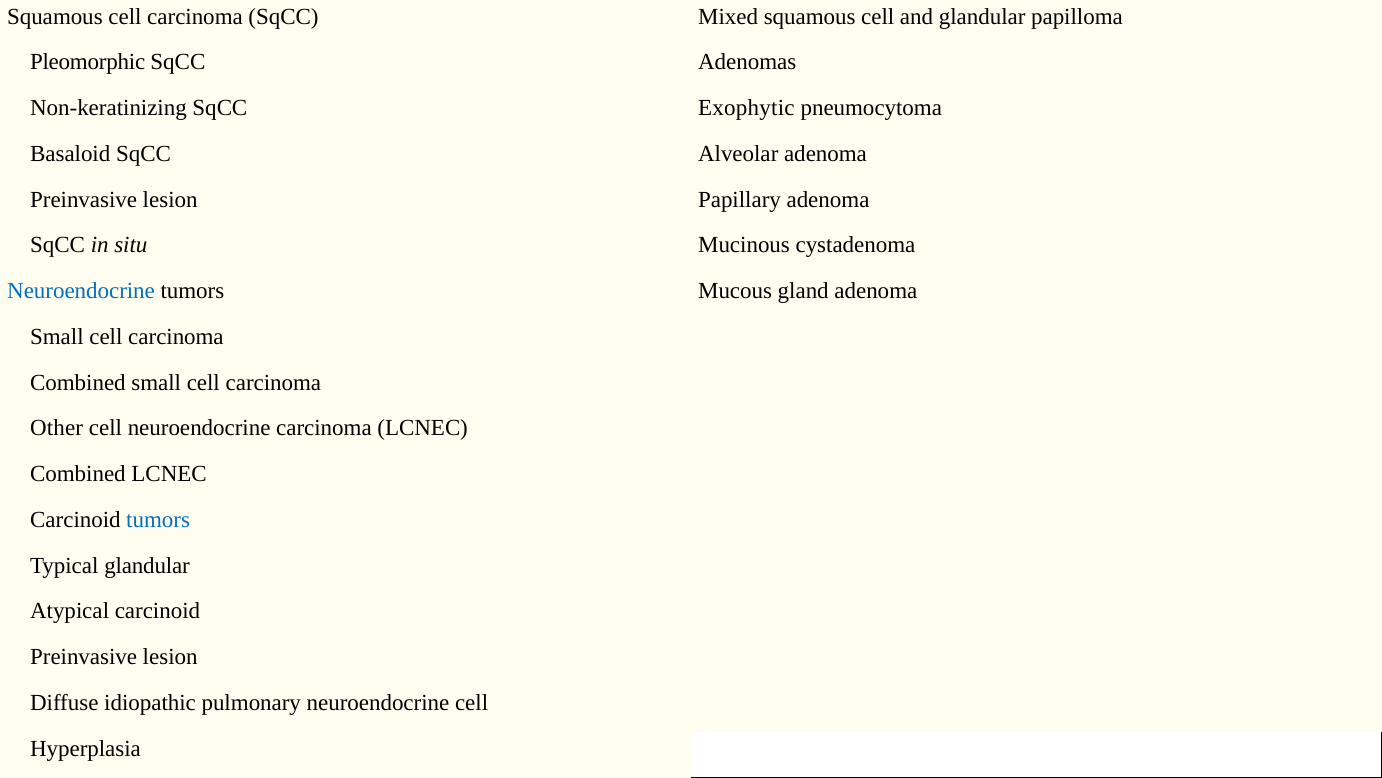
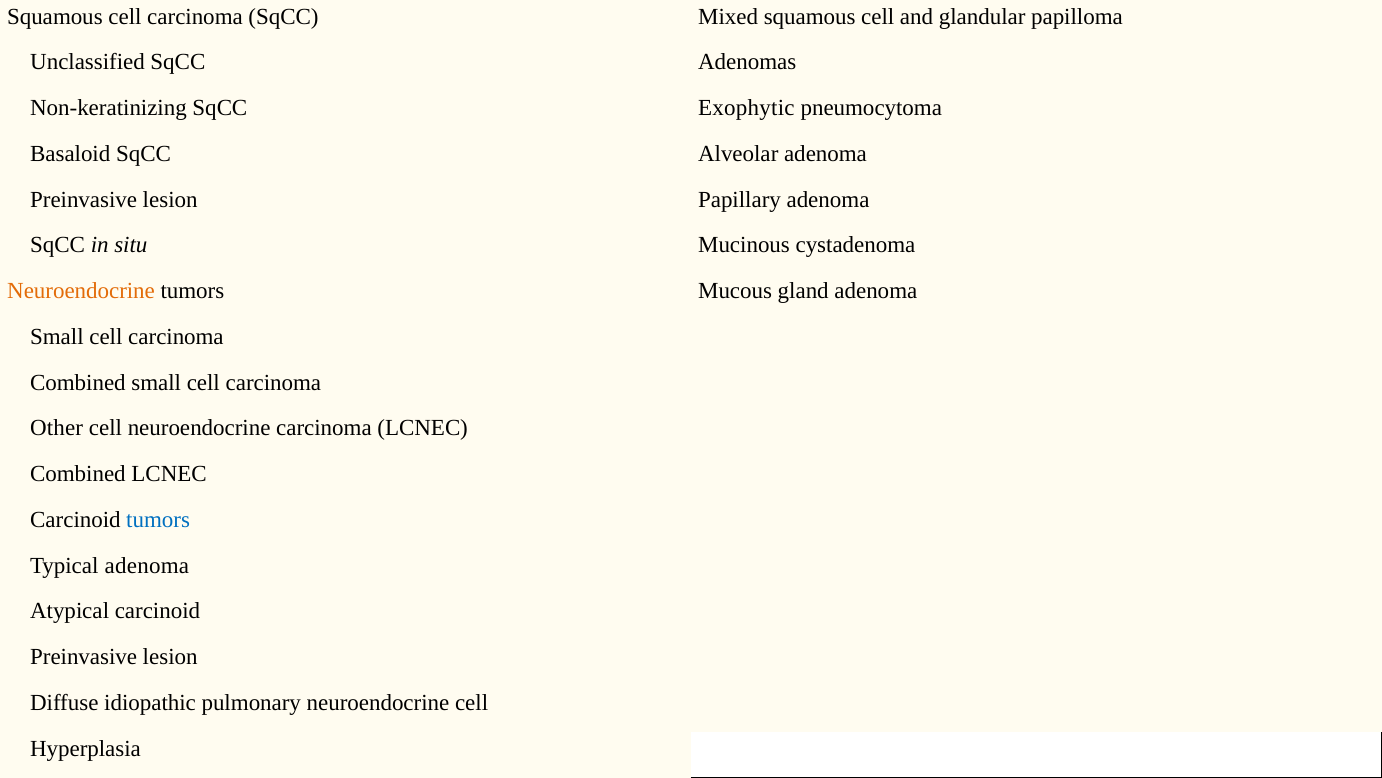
Pleomorphic: Pleomorphic -> Unclassified
Neuroendocrine at (81, 291) colour: blue -> orange
Typical glandular: glandular -> adenoma
